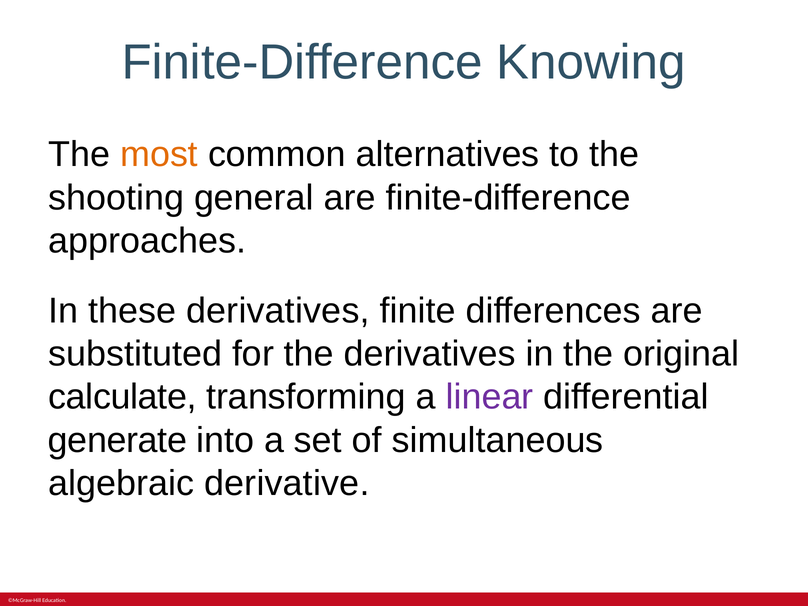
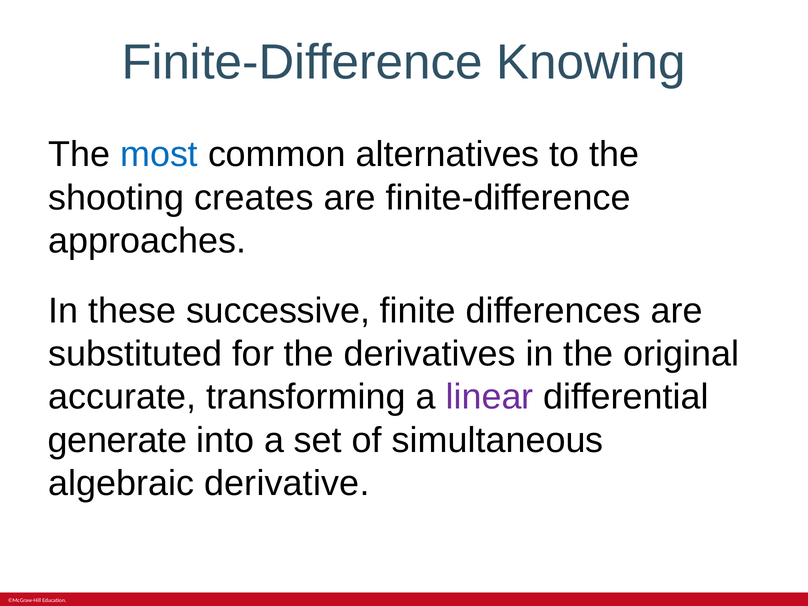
most colour: orange -> blue
general: general -> creates
these derivatives: derivatives -> successive
calculate: calculate -> accurate
